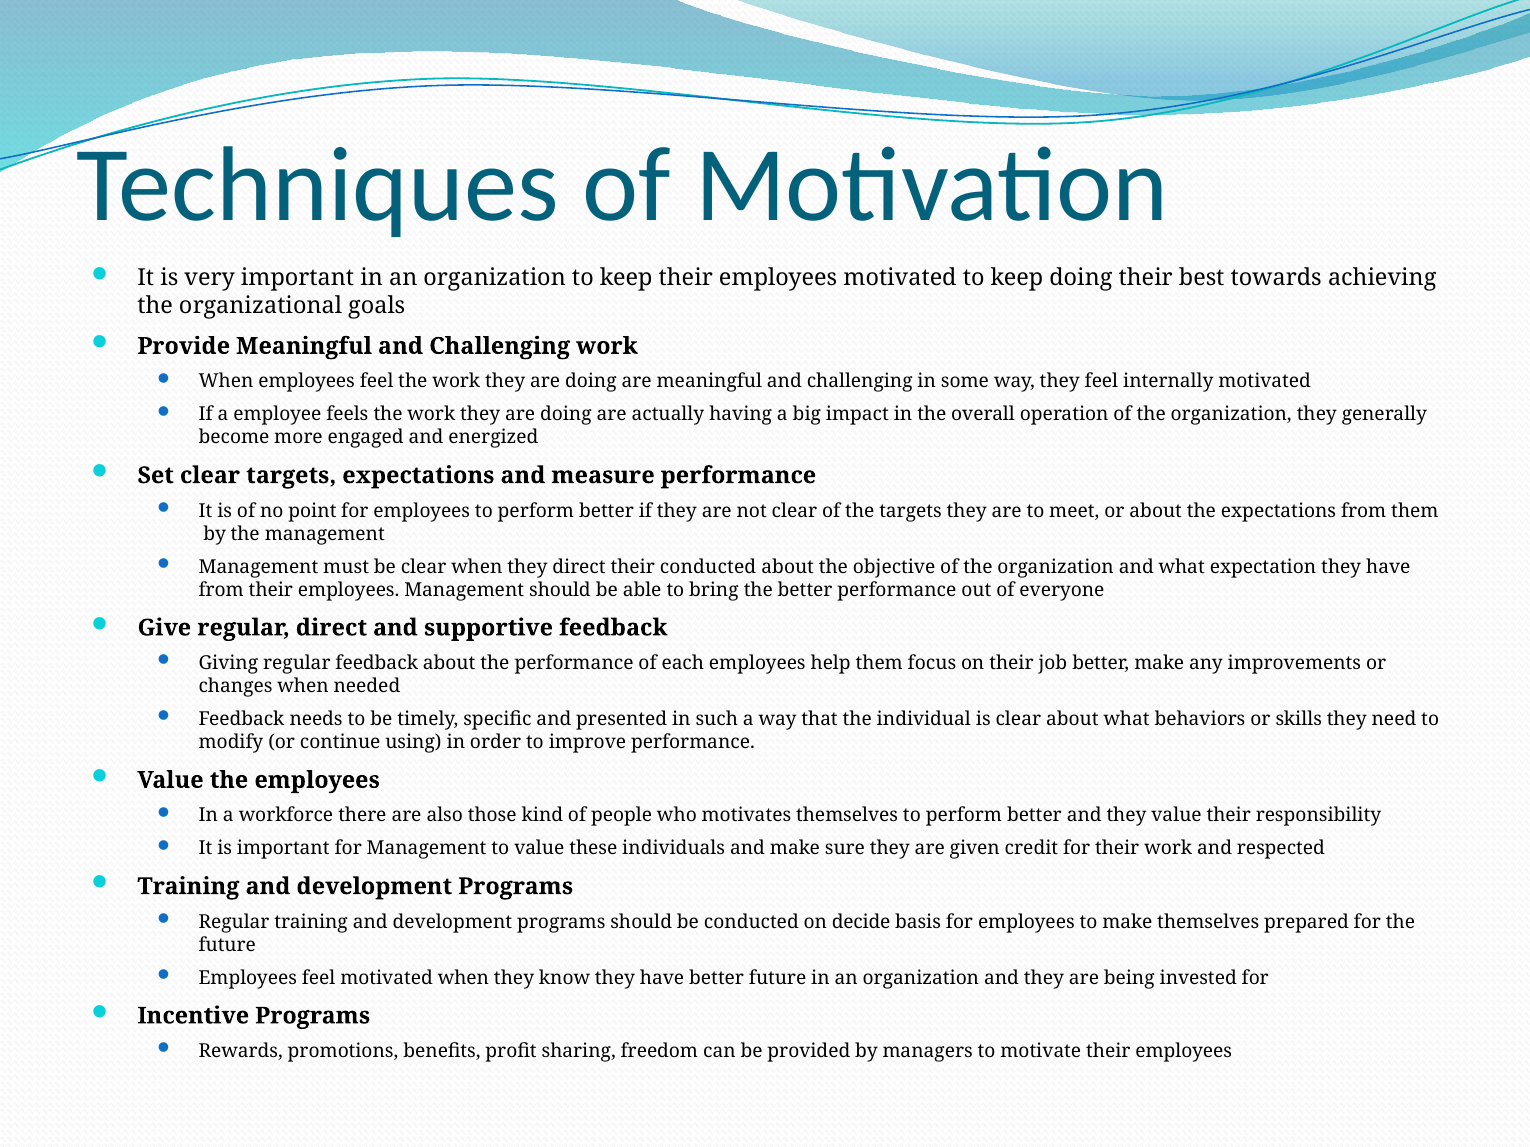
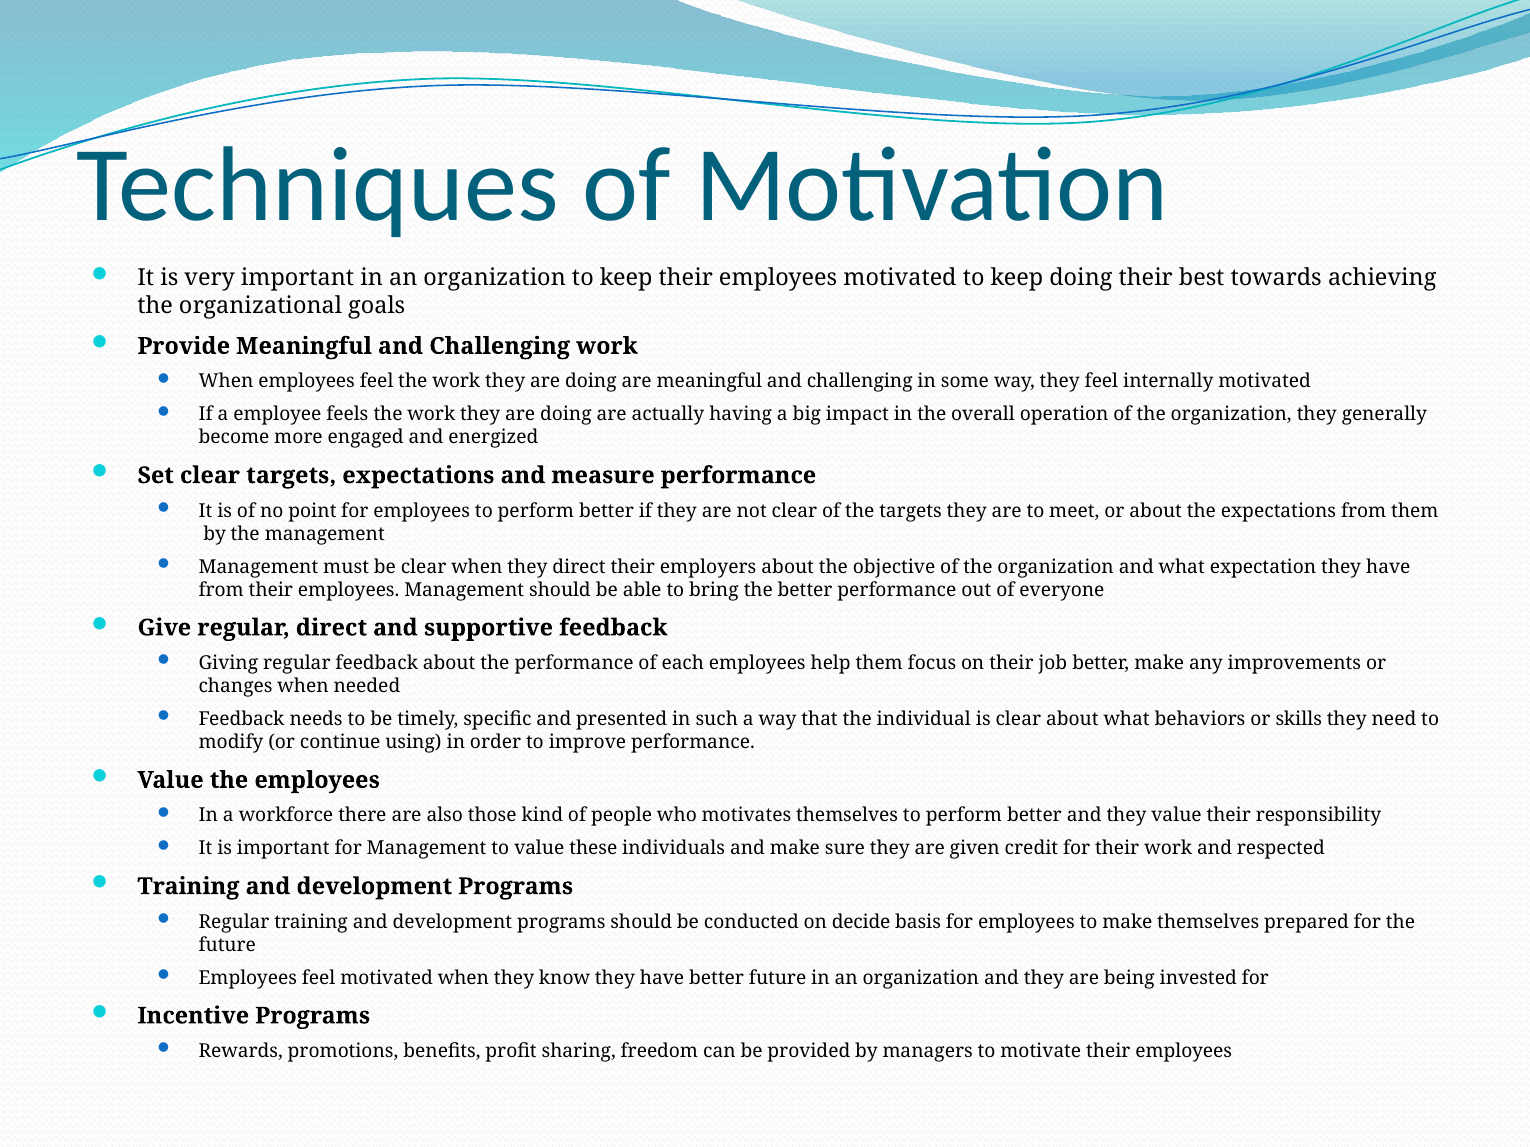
their conducted: conducted -> employers
